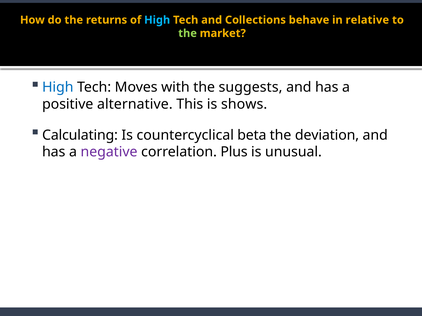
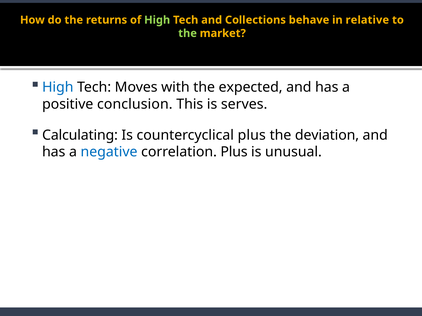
High at (157, 20) colour: light blue -> light green
suggests: suggests -> expected
alternative: alternative -> conclusion
shows: shows -> serves
countercyclical beta: beta -> plus
negative colour: purple -> blue
